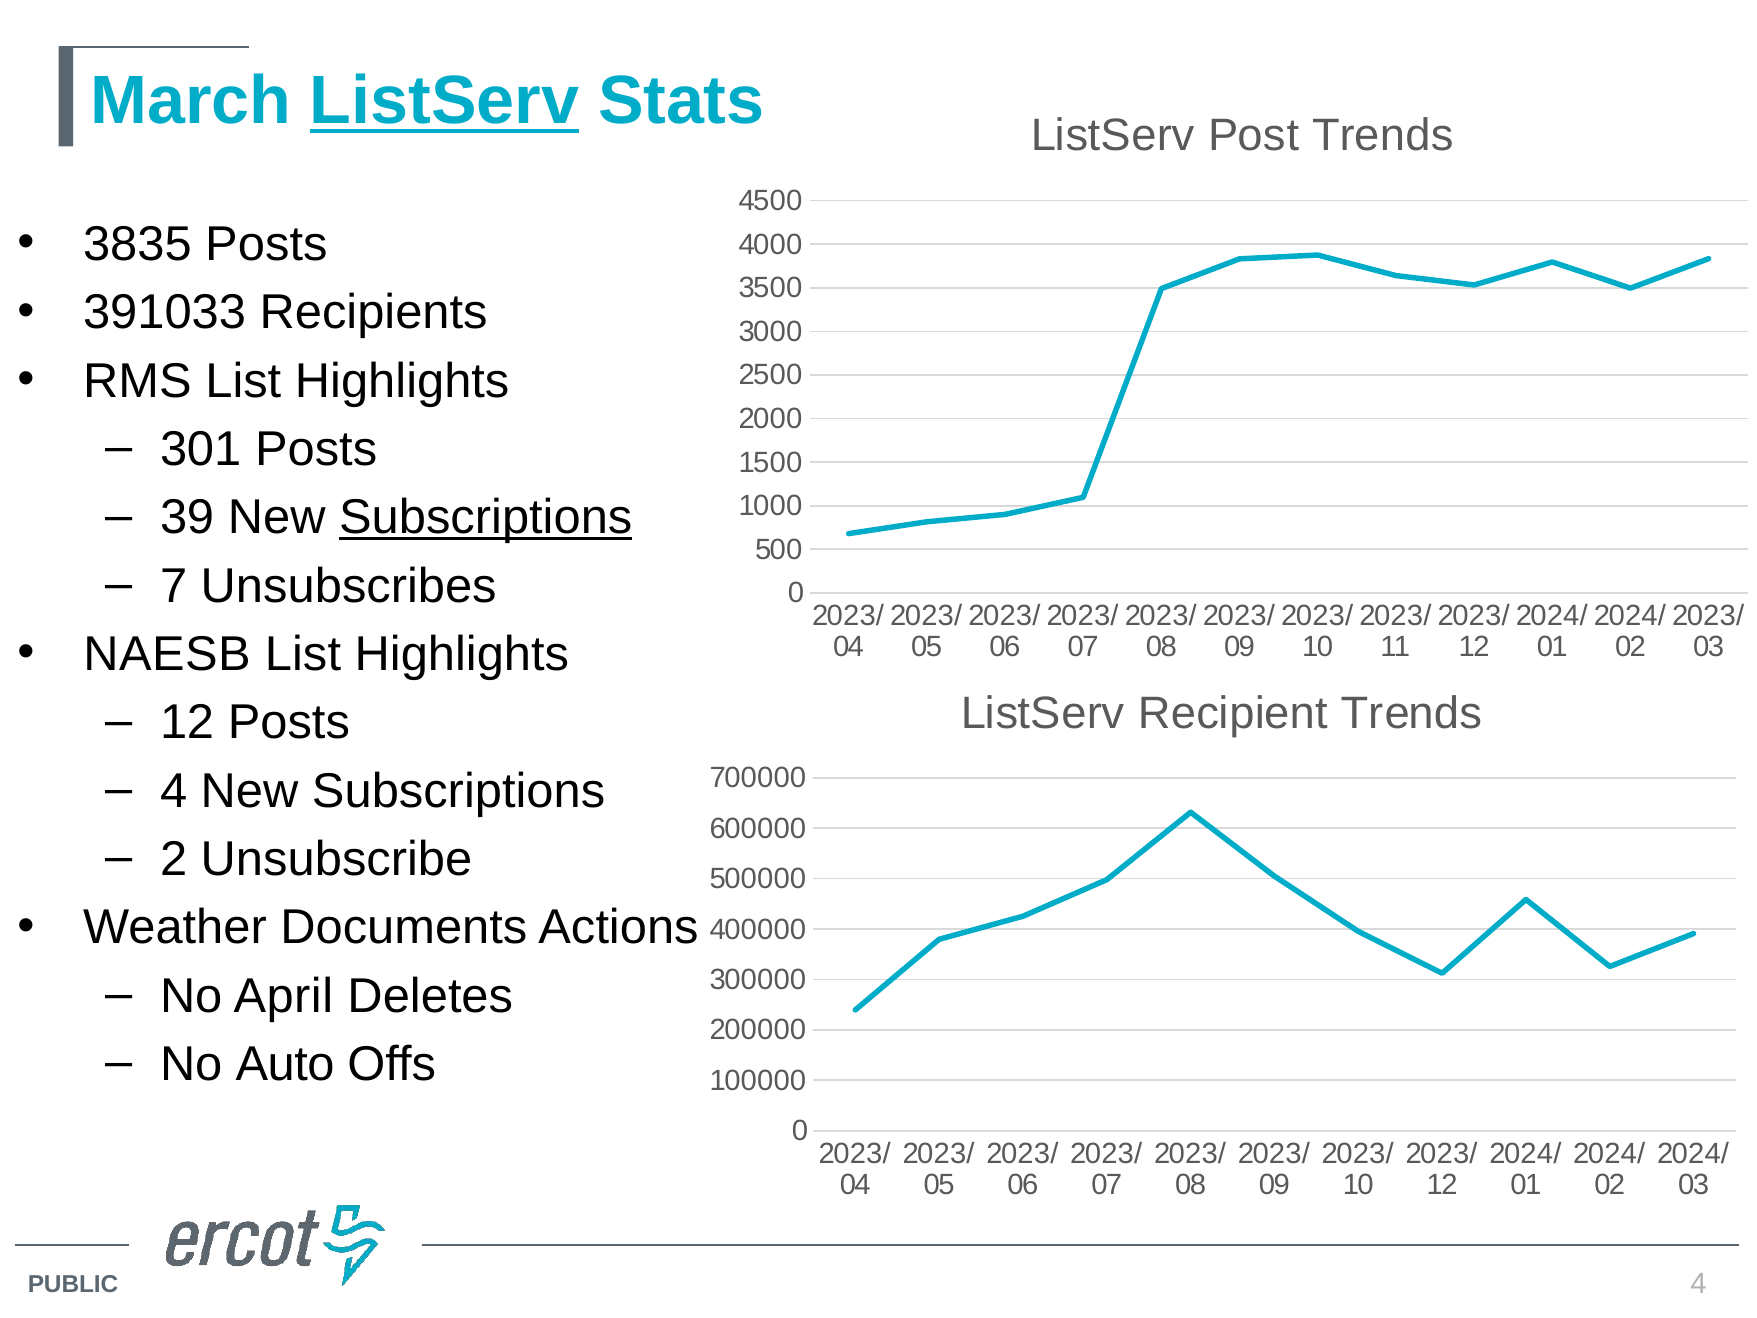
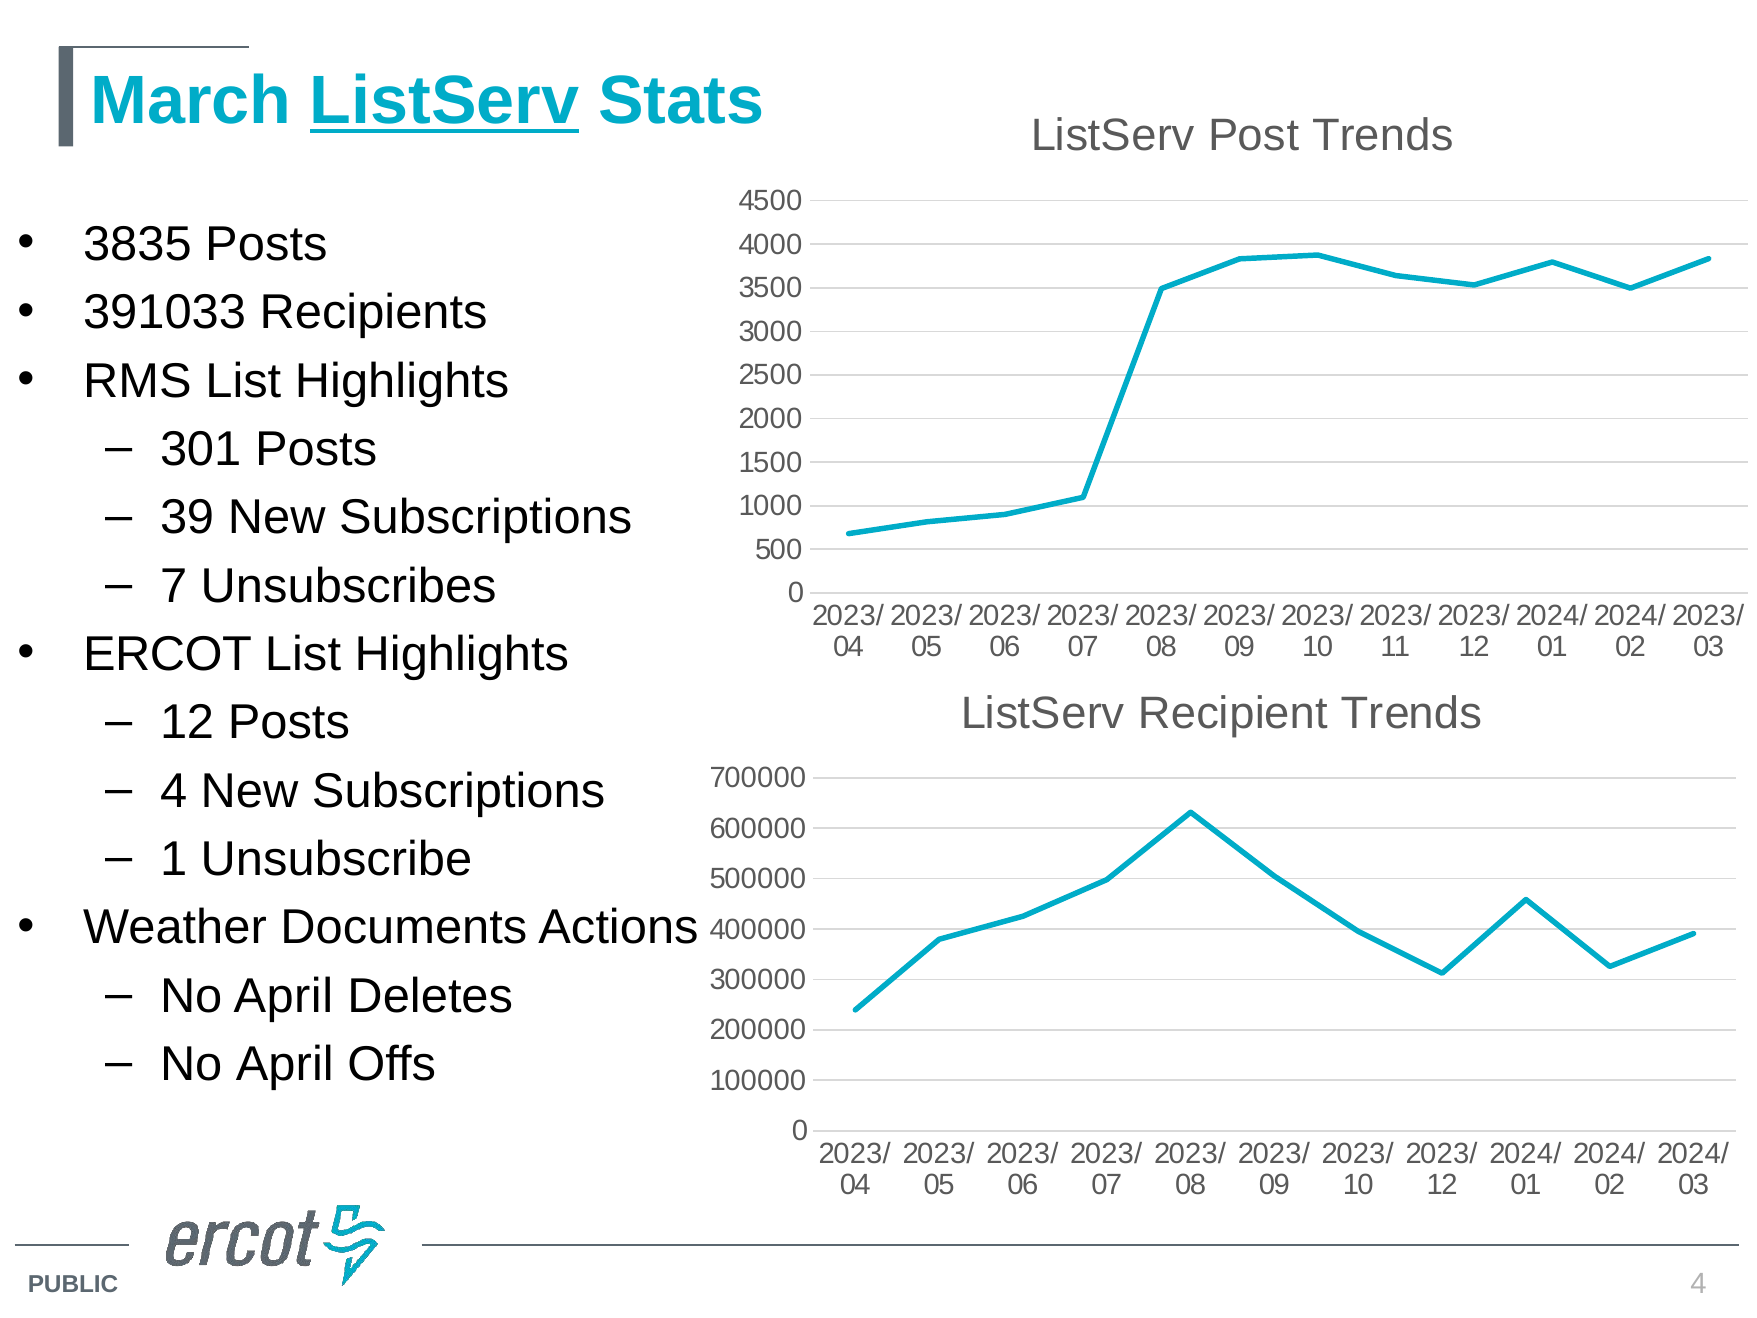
Subscriptions at (486, 518) underline: present -> none
NAESB: NAESB -> ERCOT
2: 2 -> 1
Auto at (285, 1064): Auto -> April
